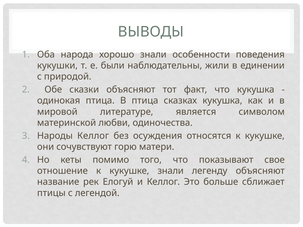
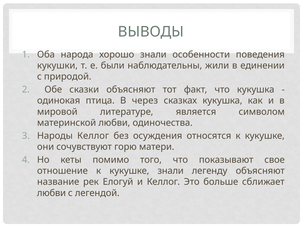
В птица: птица -> через
птицы at (51, 193): птицы -> любви
